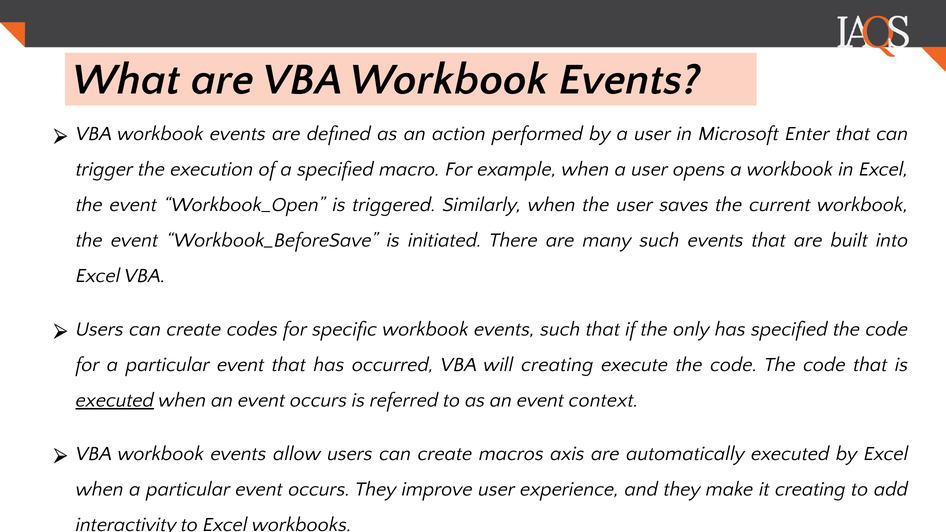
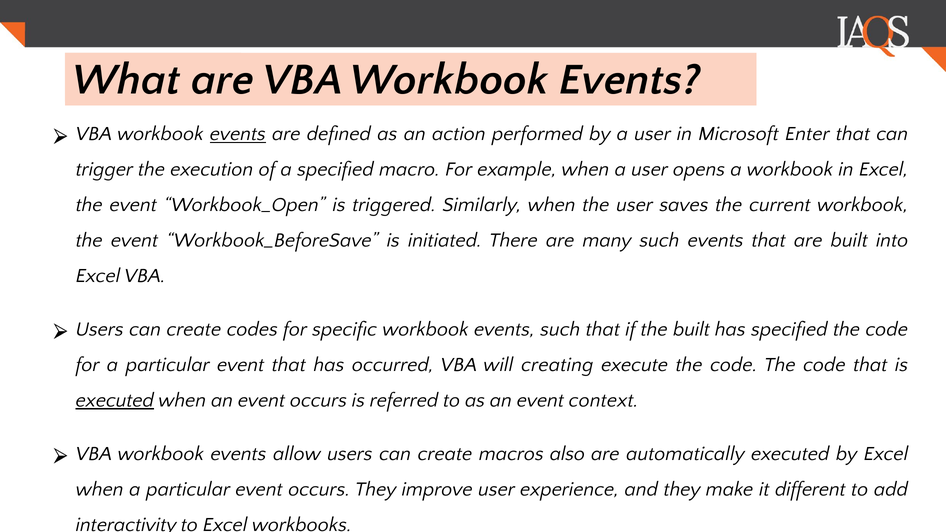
events at (238, 134) underline: none -> present
the only: only -> built
axis: axis -> also
it creating: creating -> different
